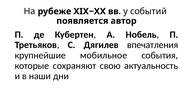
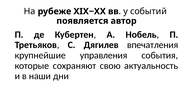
мобильное: мобильное -> управления
